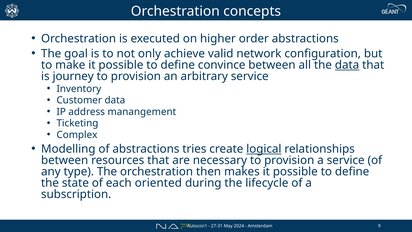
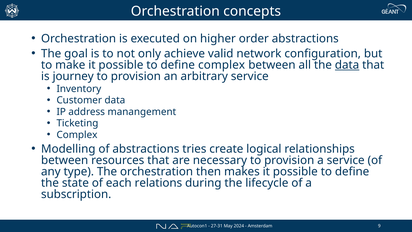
define convince: convince -> complex
logical underline: present -> none
oriented: oriented -> relations
